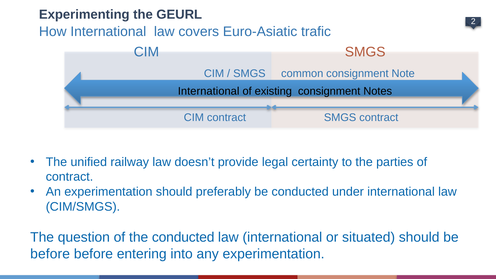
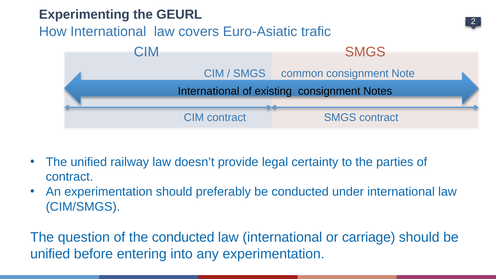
situated: situated -> carriage
before at (50, 254): before -> unified
